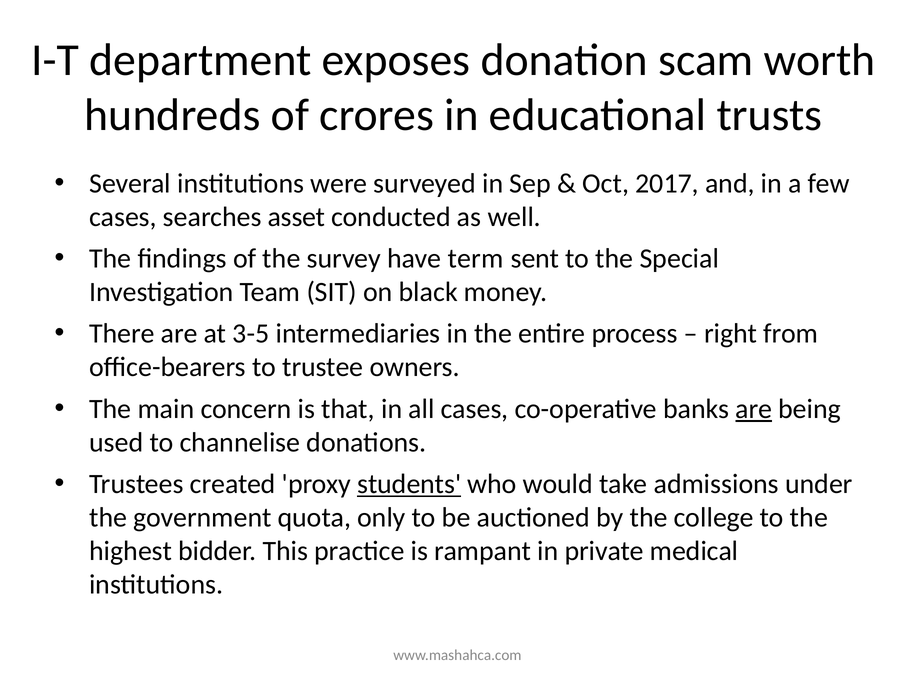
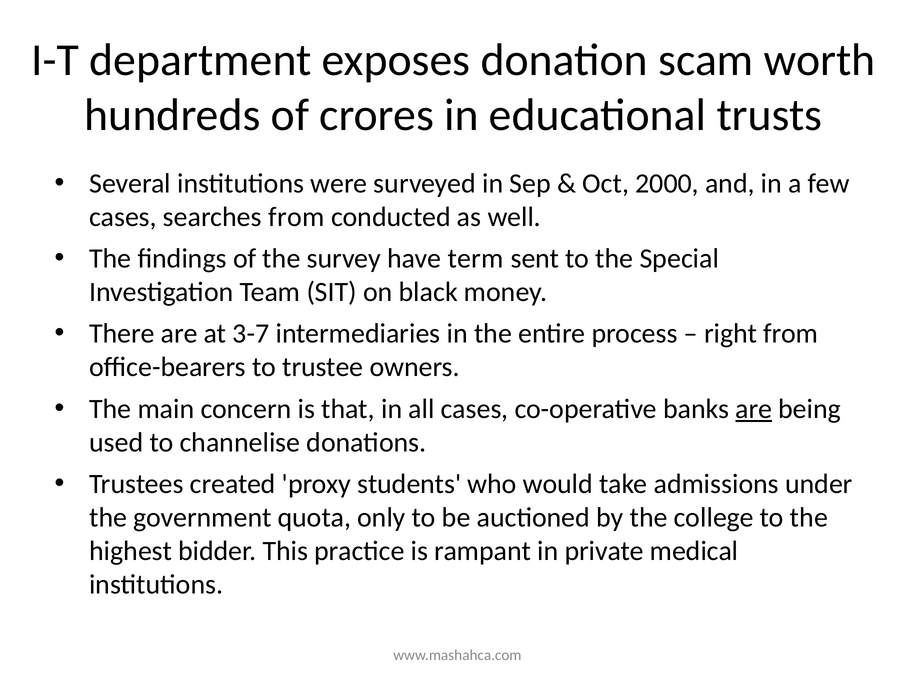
2017: 2017 -> 2000
searches asset: asset -> from
3-5: 3-5 -> 3-7
students underline: present -> none
